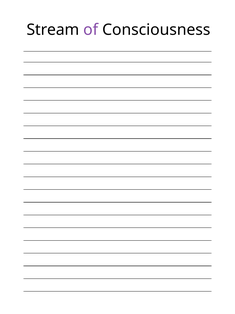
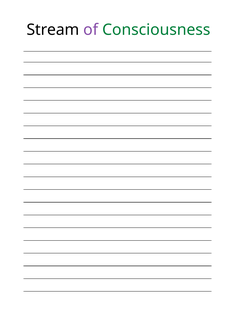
Consciousness colour: black -> green
